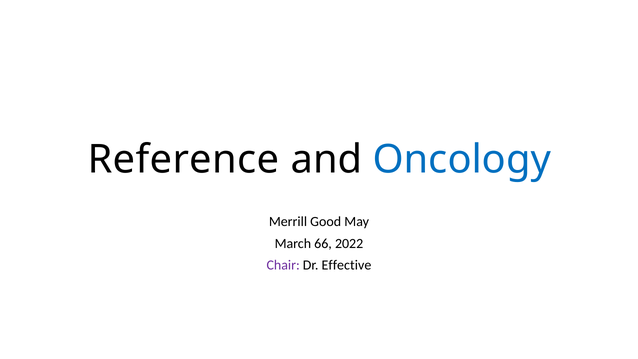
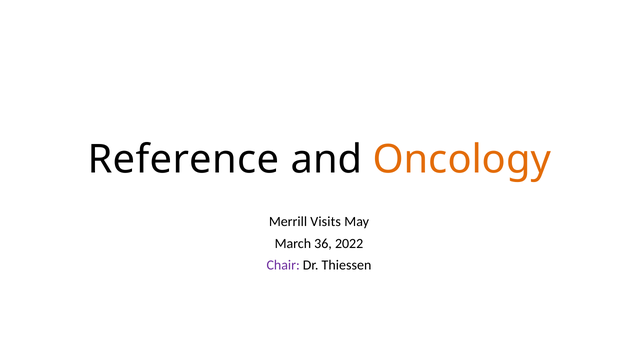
Oncology colour: blue -> orange
Good: Good -> Visits
66: 66 -> 36
Effective: Effective -> Thiessen
